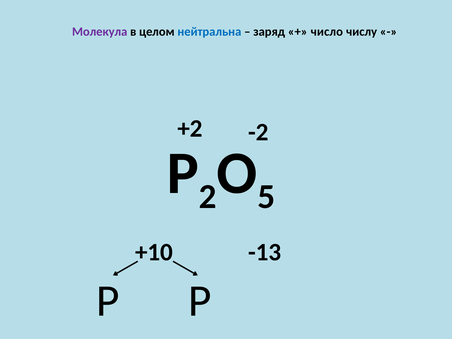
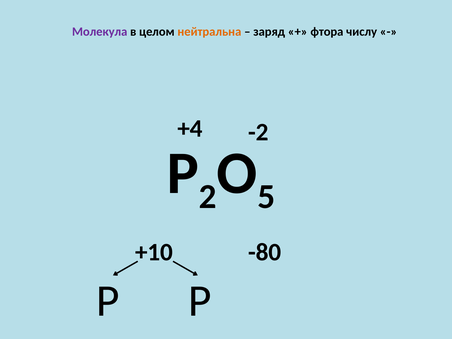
нейтральна colour: blue -> orange
число: число -> фтора
+2: +2 -> +4
-13: -13 -> -80
